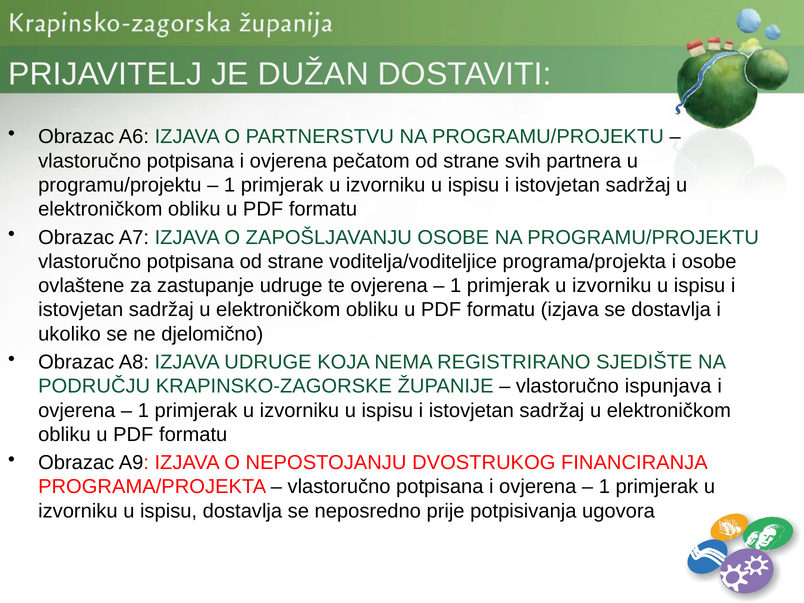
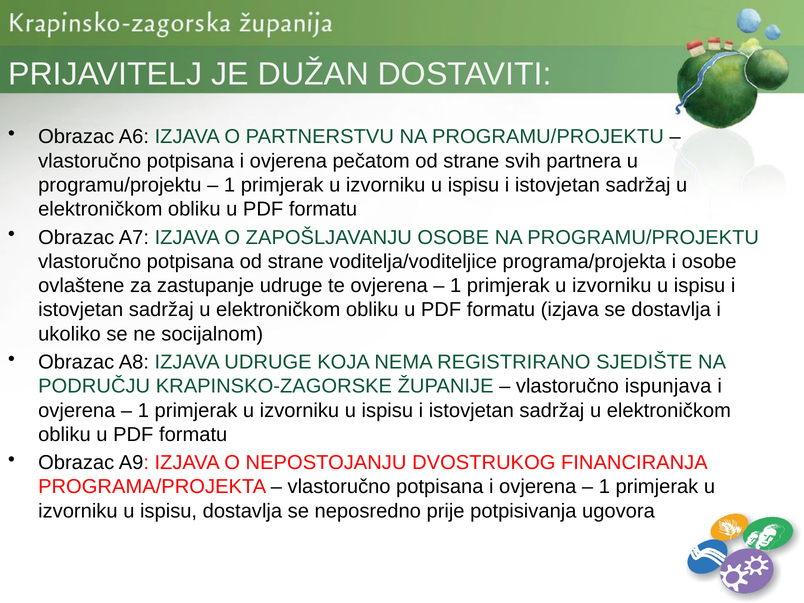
djelomično: djelomično -> socijalnom
